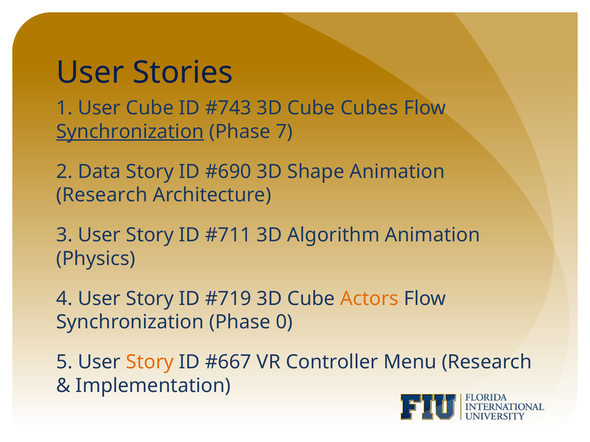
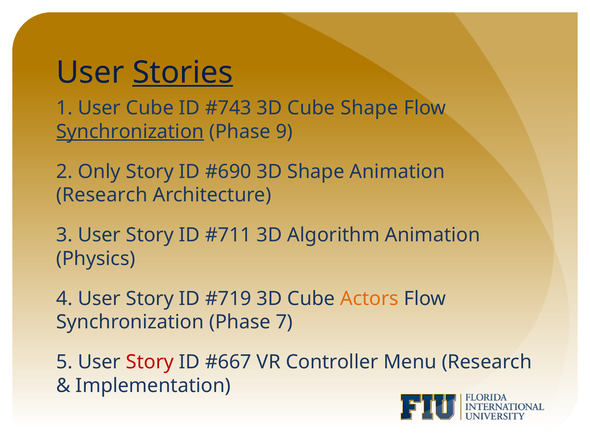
Stories underline: none -> present
Cube Cubes: Cubes -> Shape
7: 7 -> 9
Data: Data -> Only
0: 0 -> 7
Story at (150, 363) colour: orange -> red
